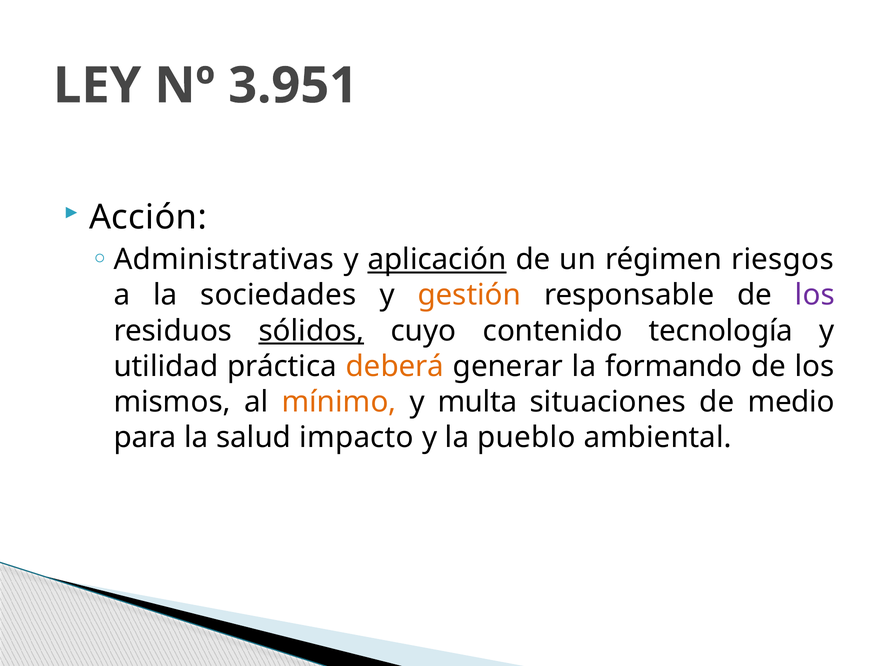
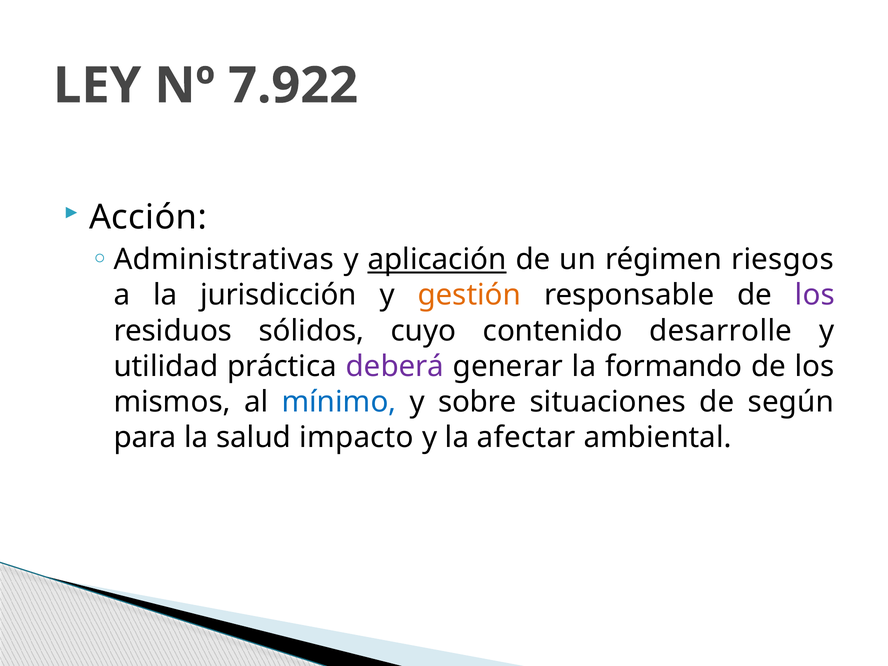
3.951: 3.951 -> 7.922
sociedades: sociedades -> jurisdicción
sólidos underline: present -> none
tecnología: tecnología -> desarrolle
deberá colour: orange -> purple
mínimo colour: orange -> blue
multa: multa -> sobre
medio: medio -> según
pueblo: pueblo -> afectar
